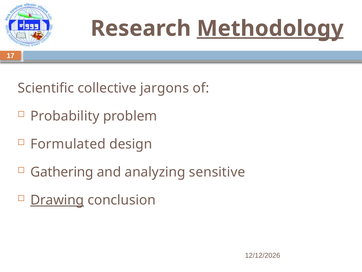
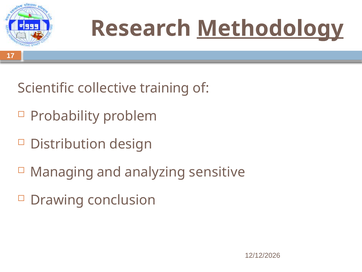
jargons: jargons -> training
Formulated: Formulated -> Distribution
Gathering: Gathering -> Managing
Drawing underline: present -> none
